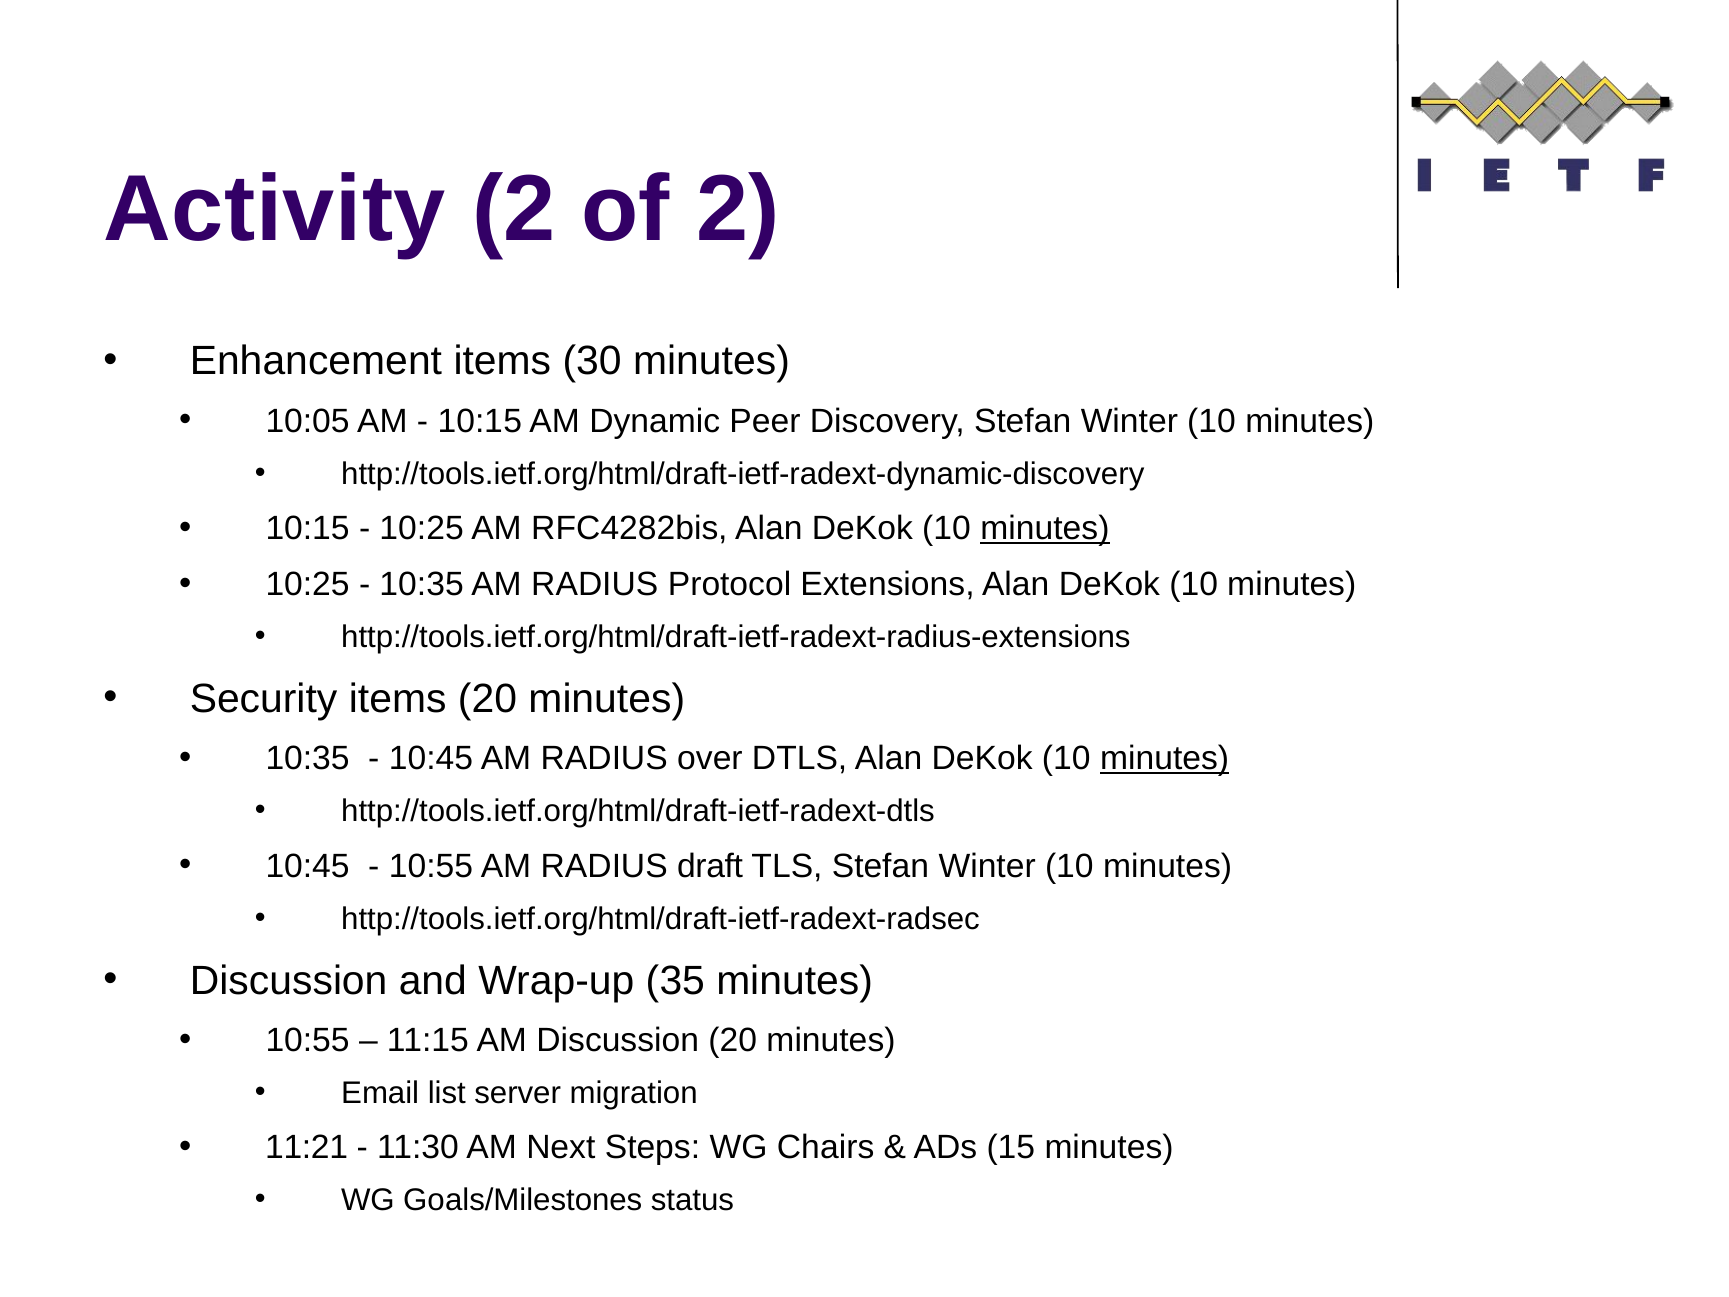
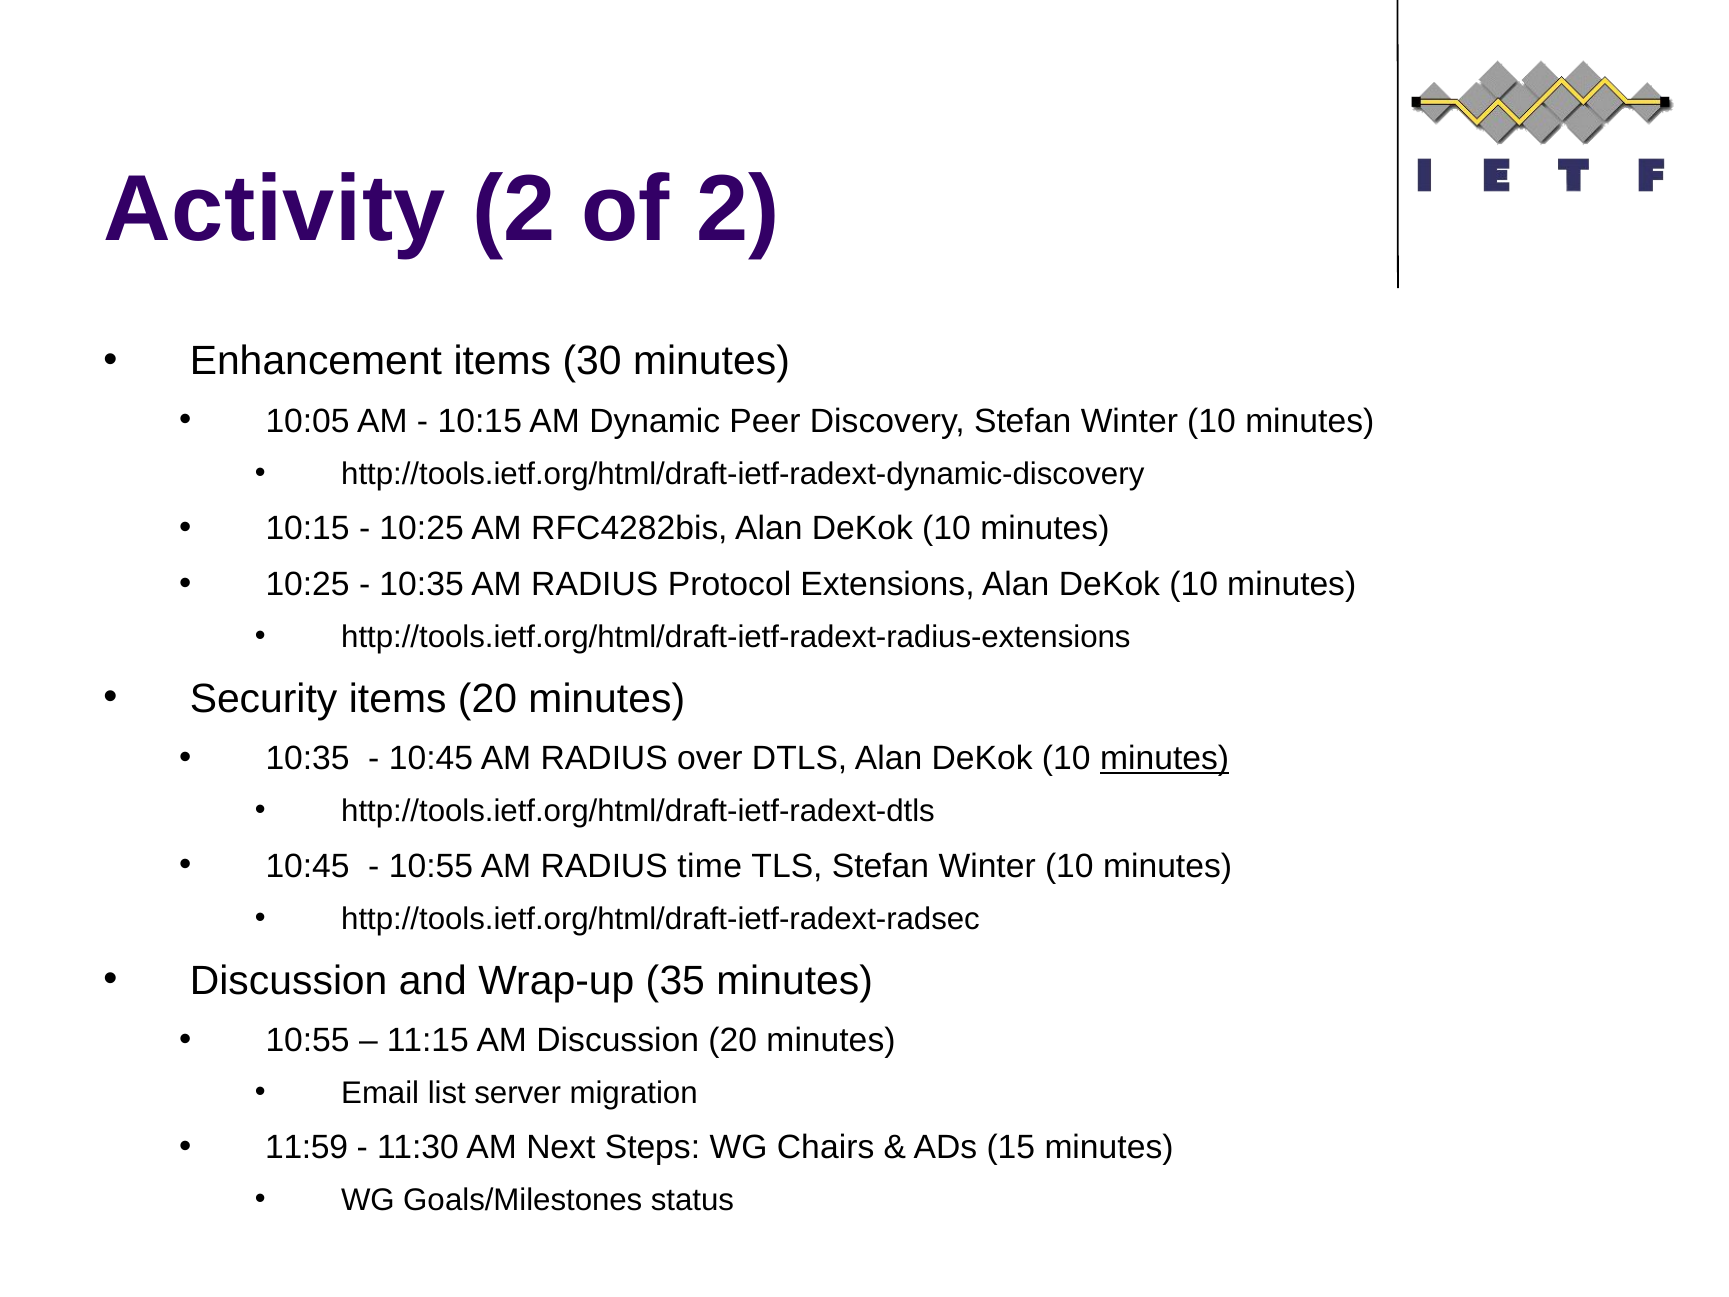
minutes at (1045, 528) underline: present -> none
draft: draft -> time
11:21: 11:21 -> 11:59
